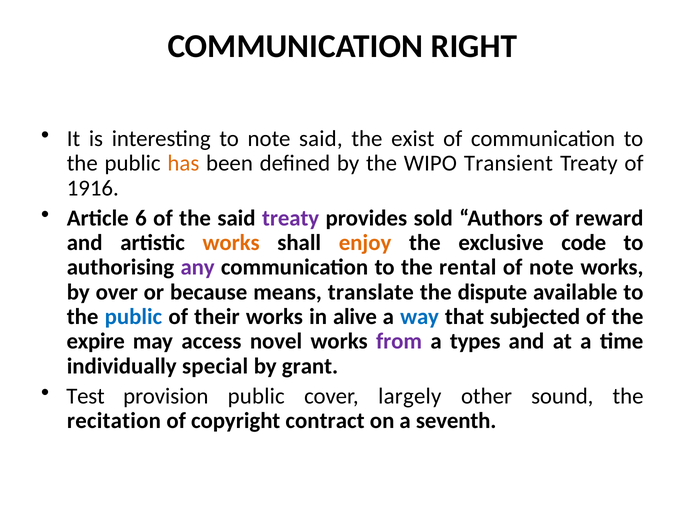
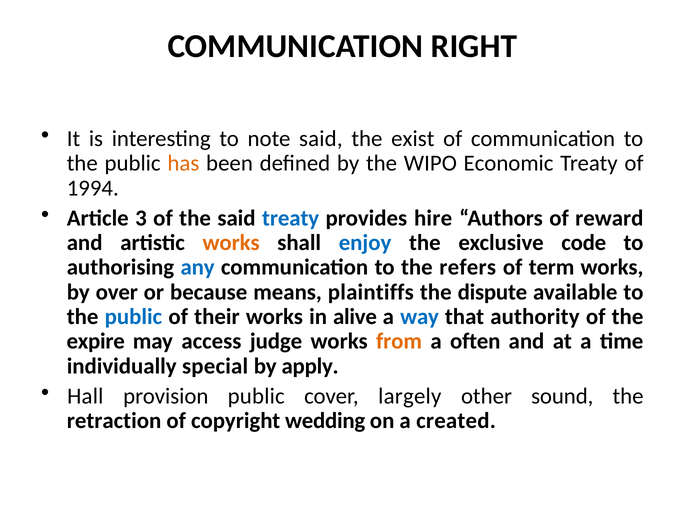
Transient: Transient -> Economic
1916: 1916 -> 1994
6: 6 -> 3
treaty at (291, 218) colour: purple -> blue
sold: sold -> hire
enjoy colour: orange -> blue
any colour: purple -> blue
rental: rental -> refers
of note: note -> term
translate: translate -> plaintiffs
subjected: subjected -> authority
novel: novel -> judge
from colour: purple -> orange
types: types -> often
grant: grant -> apply
Test: Test -> Hall
recitation: recitation -> retraction
contract: contract -> wedding
seventh: seventh -> created
